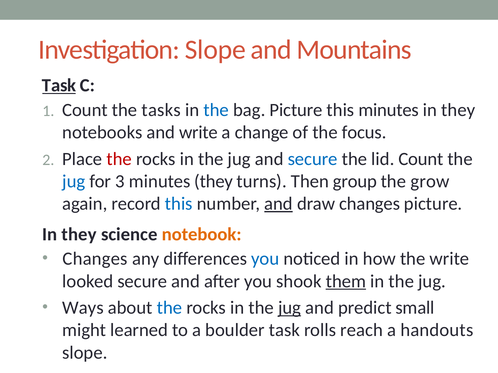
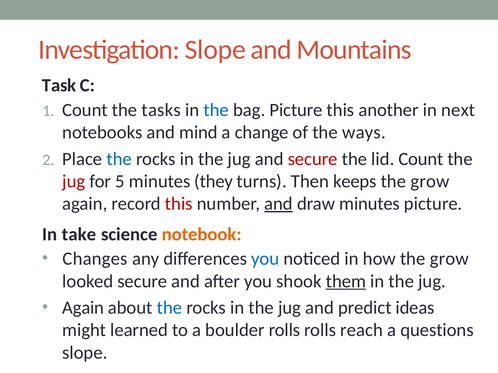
Task at (59, 86) underline: present -> none
this minutes: minutes -> another
they at (458, 110): they -> next
and write: write -> mind
focus: focus -> ways
the at (119, 159) colour: red -> blue
secure at (313, 159) colour: blue -> red
jug at (74, 182) colour: blue -> red
3: 3 -> 5
group: group -> keeps
this at (179, 204) colour: blue -> red
draw changes: changes -> minutes
they at (79, 235): they -> take
how the write: write -> grow
Ways at (83, 308): Ways -> Again
jug at (290, 308) underline: present -> none
small: small -> ideas
boulder task: task -> rolls
handouts: handouts -> questions
